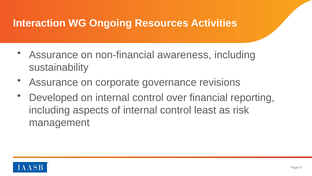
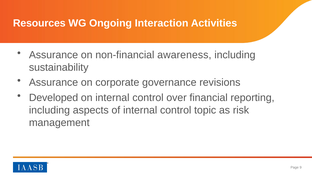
Interaction: Interaction -> Resources
Resources: Resources -> Interaction
least: least -> topic
